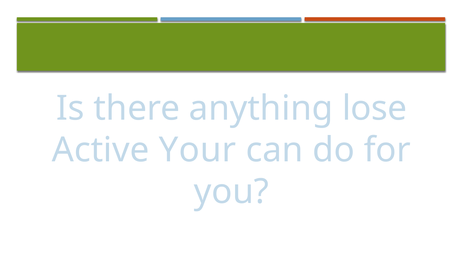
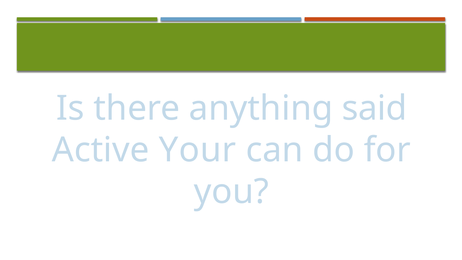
lose: lose -> said
